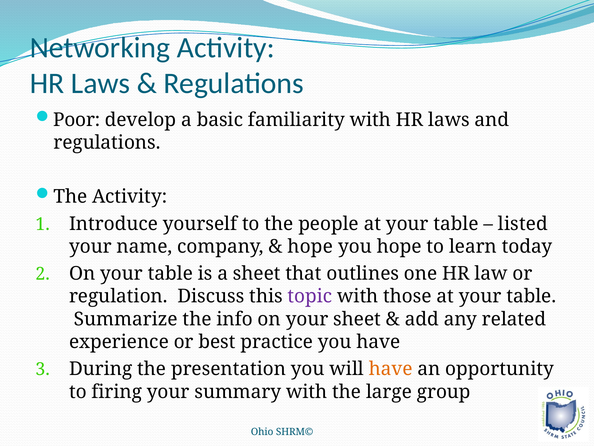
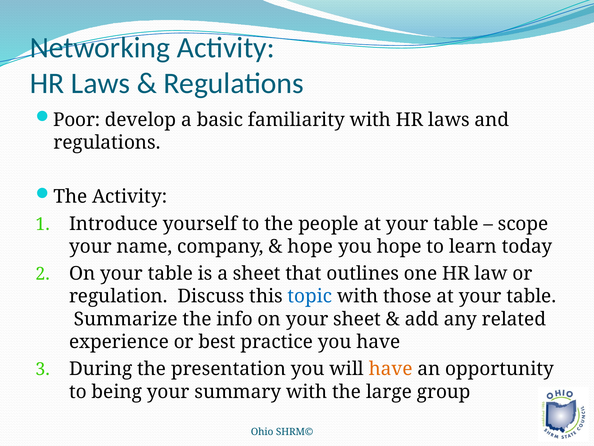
listed: listed -> scope
topic colour: purple -> blue
firing: firing -> being
